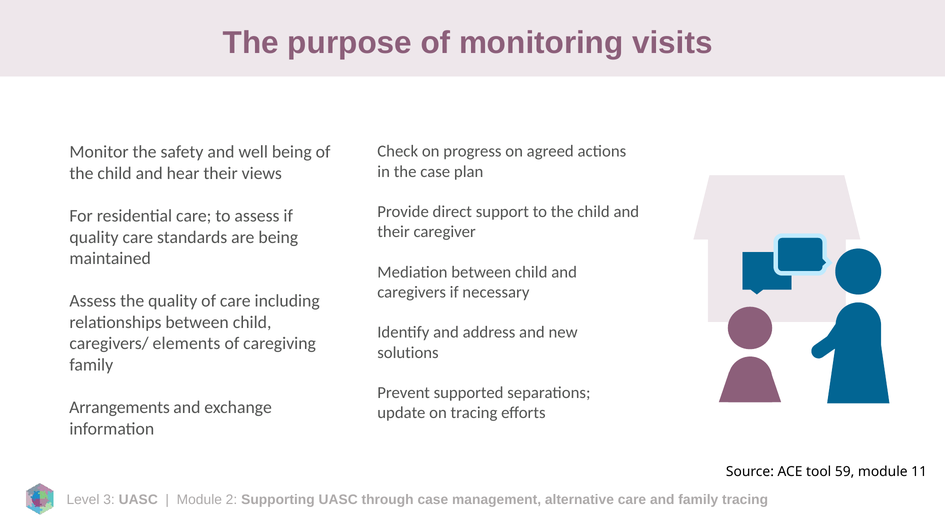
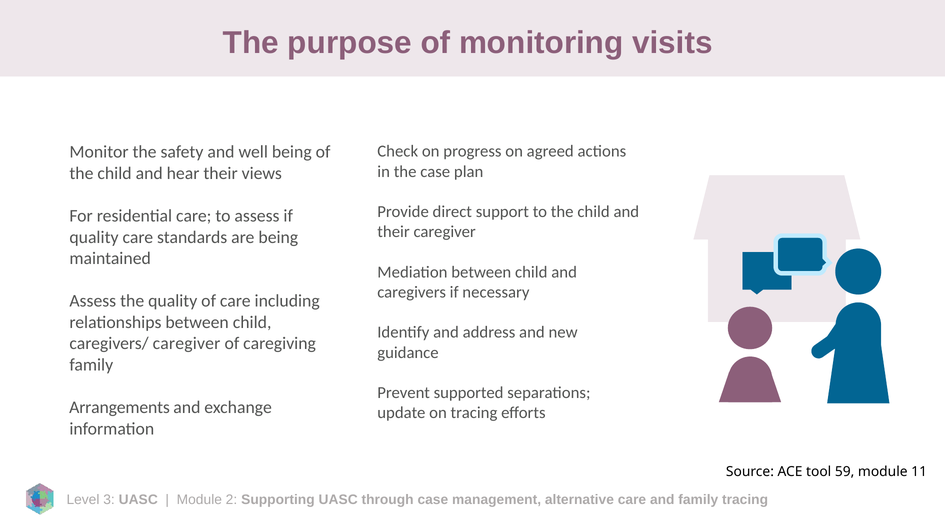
caregivers/ elements: elements -> caregiver
solutions: solutions -> guidance
